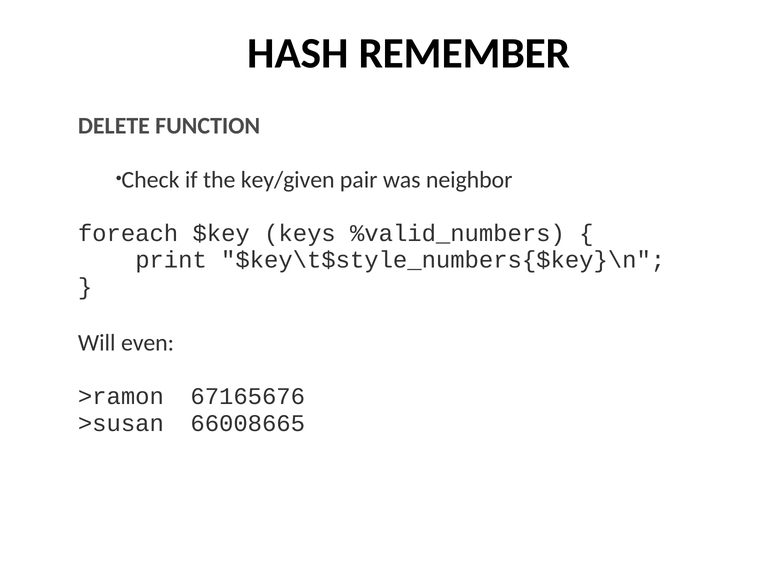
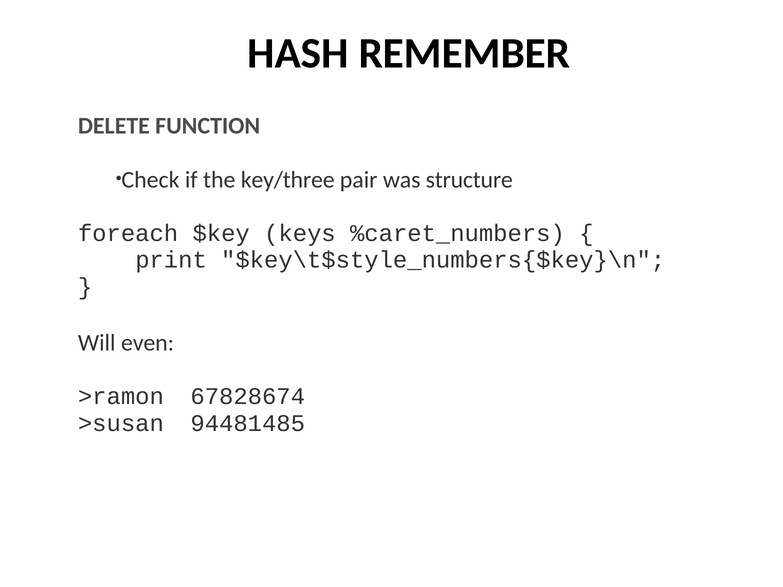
key/given: key/given -> key/three
neighbor: neighbor -> structure
%valid_numbers: %valid_numbers -> %caret_numbers
67165676: 67165676 -> 67828674
66008665: 66008665 -> 94481485
